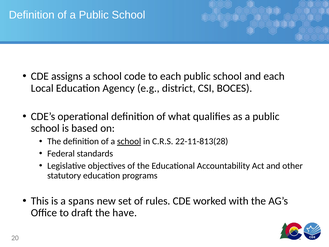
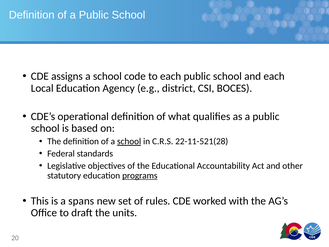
22-11-813(28: 22-11-813(28 -> 22-11-521(28
programs underline: none -> present
have: have -> units
